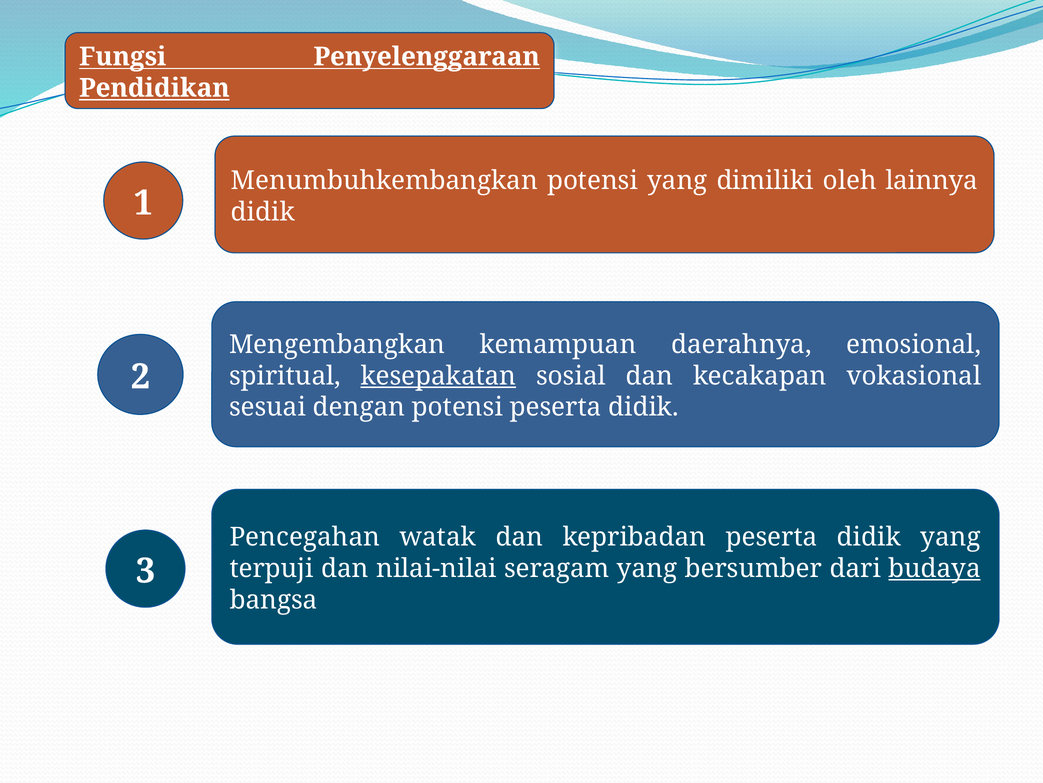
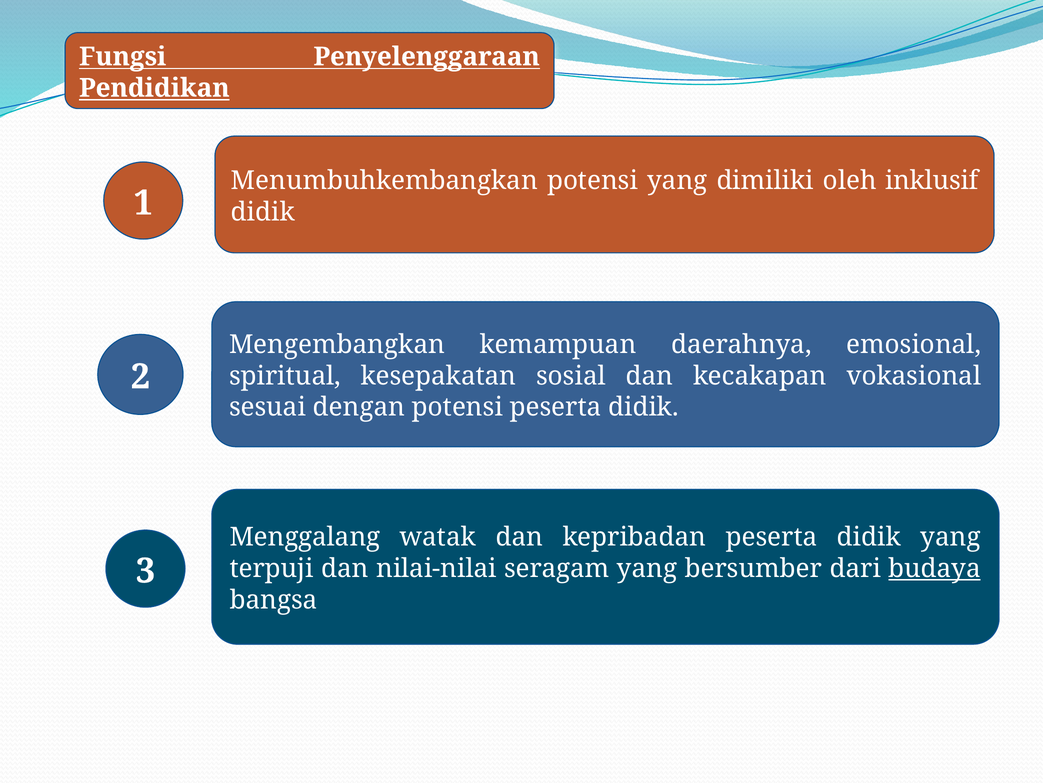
lainnya: lainnya -> inklusif
kesepakatan underline: present -> none
Pencegahan: Pencegahan -> Menggalang
